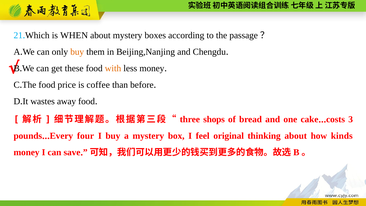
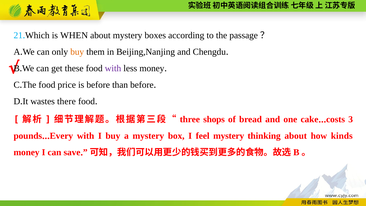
with at (113, 68) colour: orange -> purple
is coffee: coffee -> before
away: away -> there
four at (86, 136): four -> with
feel original: original -> mystery
